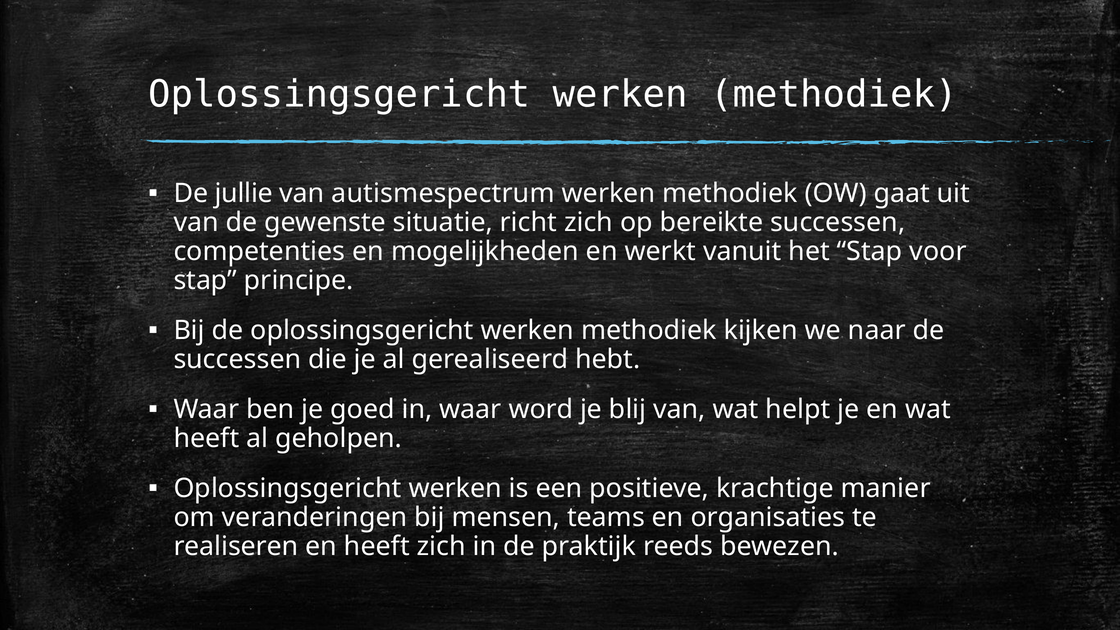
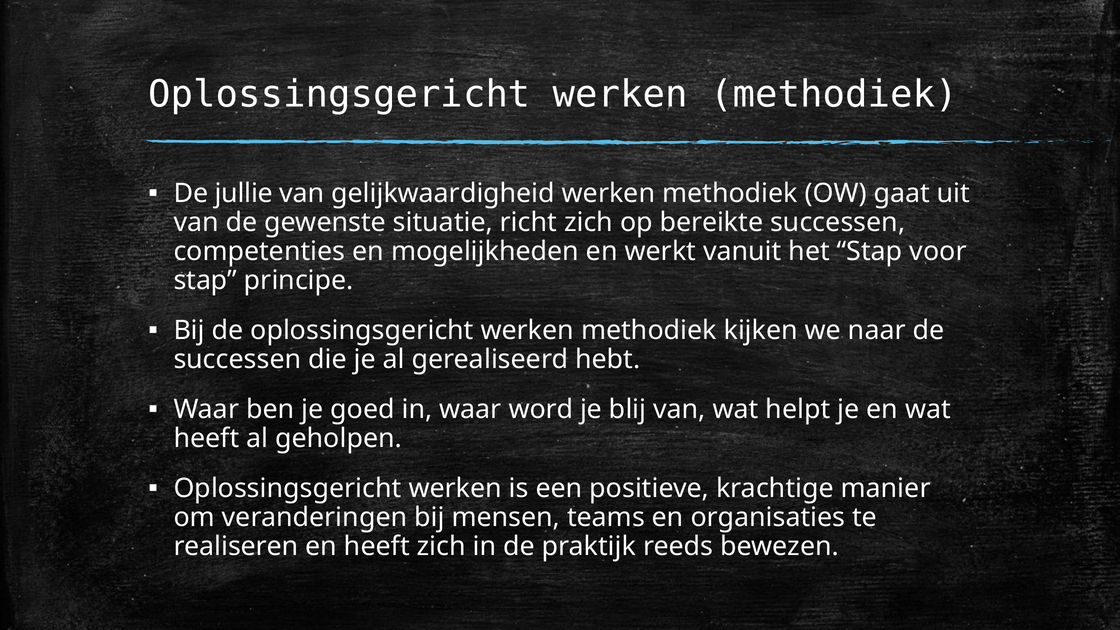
autismespectrum: autismespectrum -> gelijkwaardigheid
